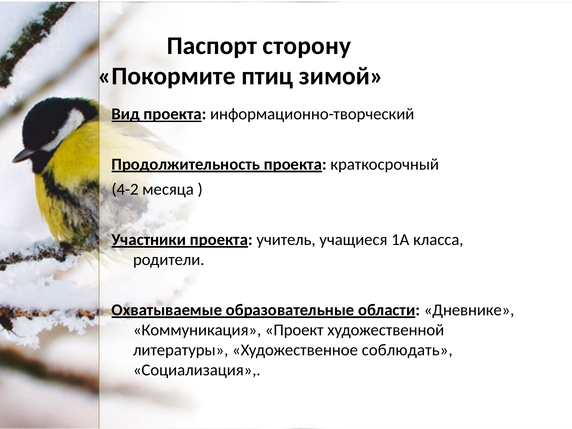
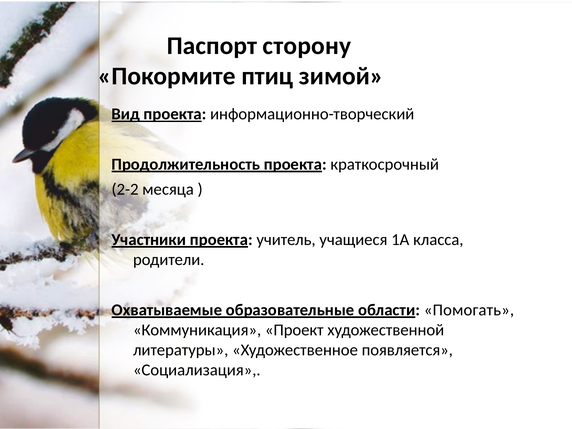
4-2: 4-2 -> 2-2
Дневнике: Дневнике -> Помогать
соблюдать: соблюдать -> появляется
